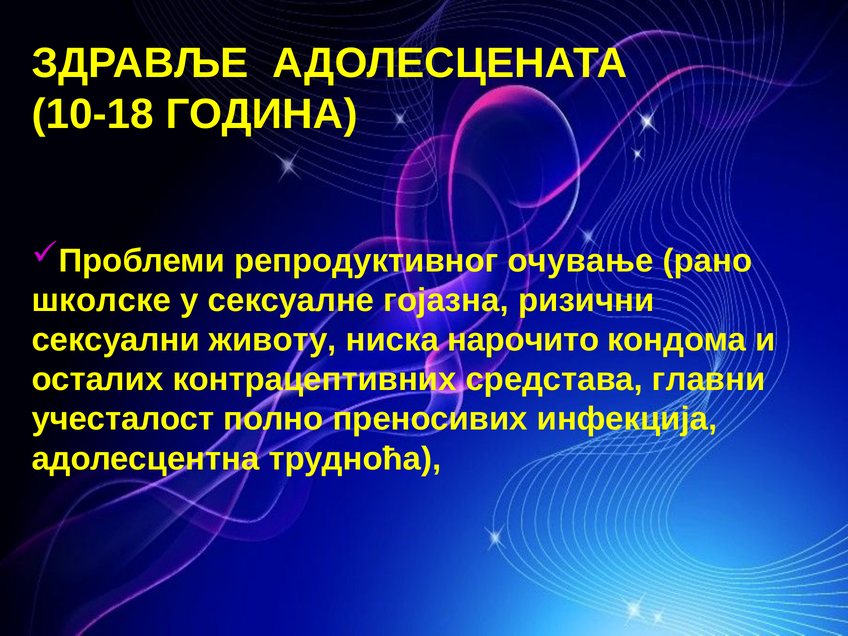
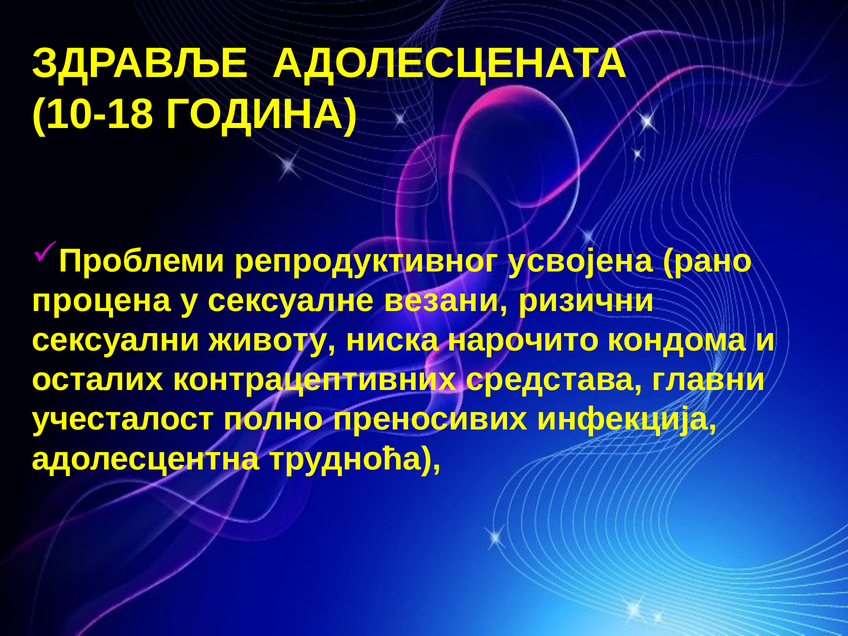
очување: очување -> усвојена
школске: школске -> процена
гојазна: гојазна -> везани
